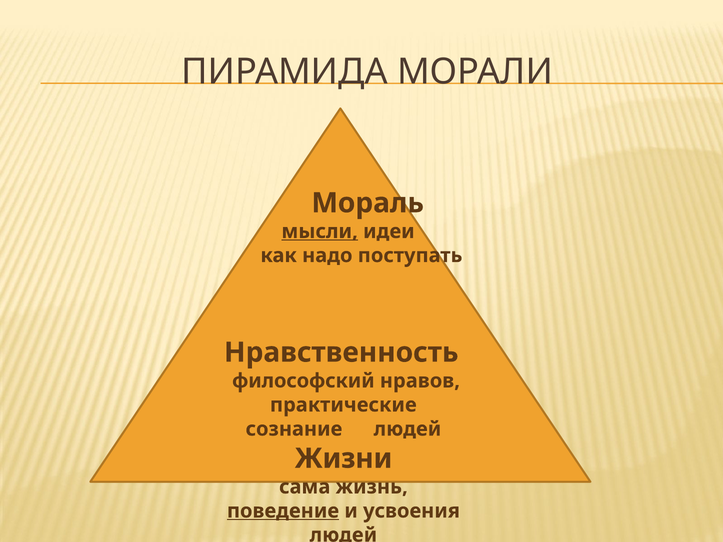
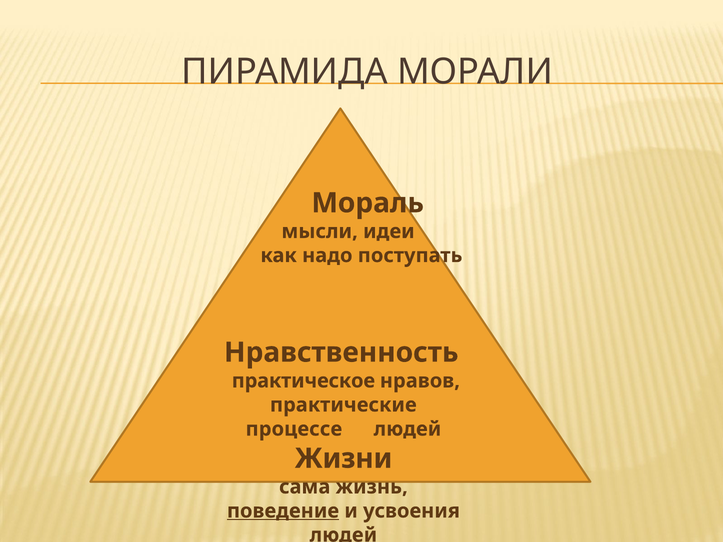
мысли underline: present -> none
философский: философский -> практическое
сознание: сознание -> процессе
